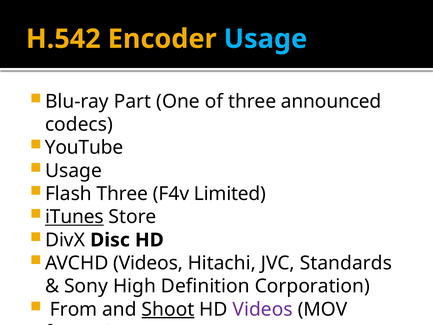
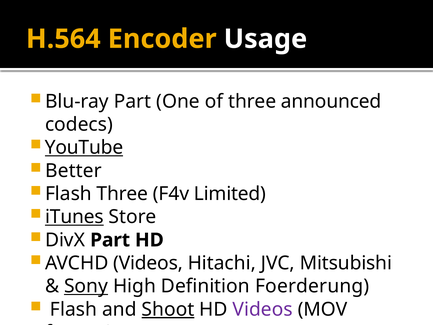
H.542: H.542 -> H.564
Usage at (265, 39) colour: light blue -> white
YouTube underline: none -> present
Usage at (74, 171): Usage -> Better
DivX Disc: Disc -> Part
Standards: Standards -> Mitsubishi
Sony underline: none -> present
Corporation: Corporation -> Foerderung
From at (74, 309): From -> Flash
